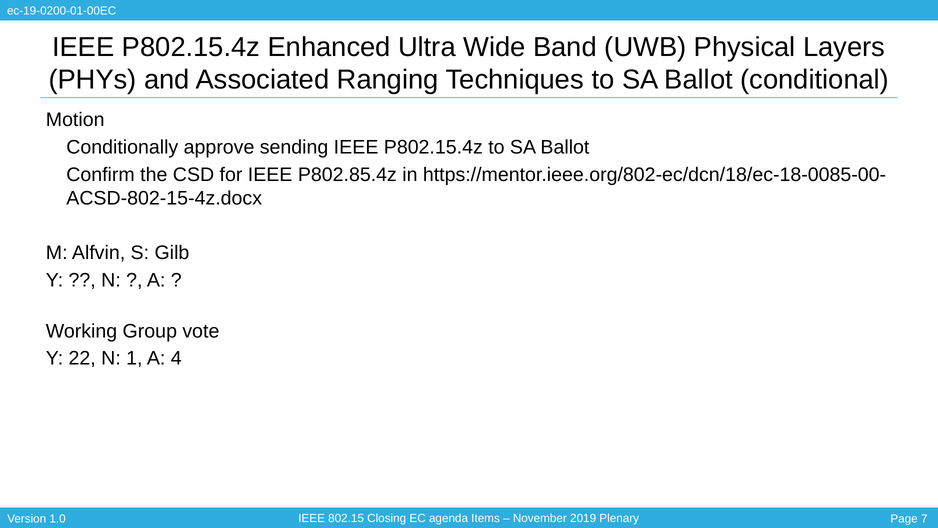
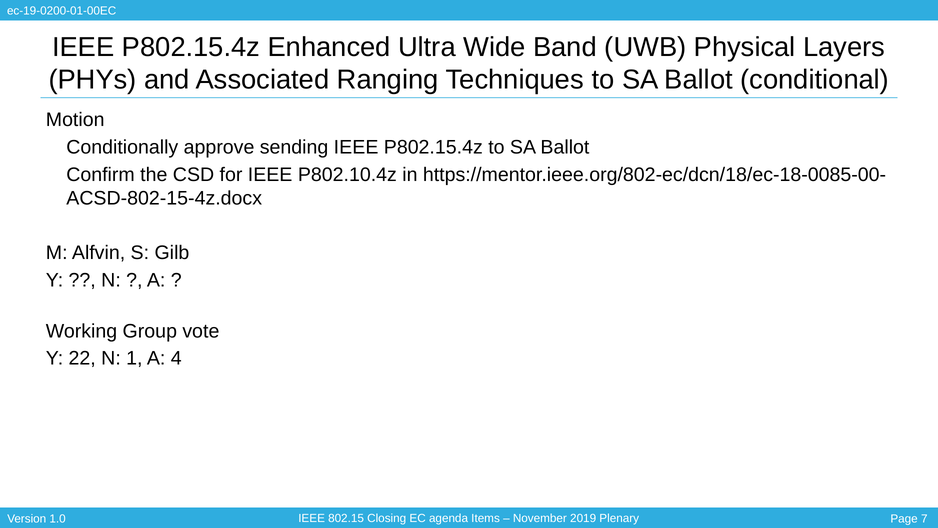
P802.85.4z: P802.85.4z -> P802.10.4z
